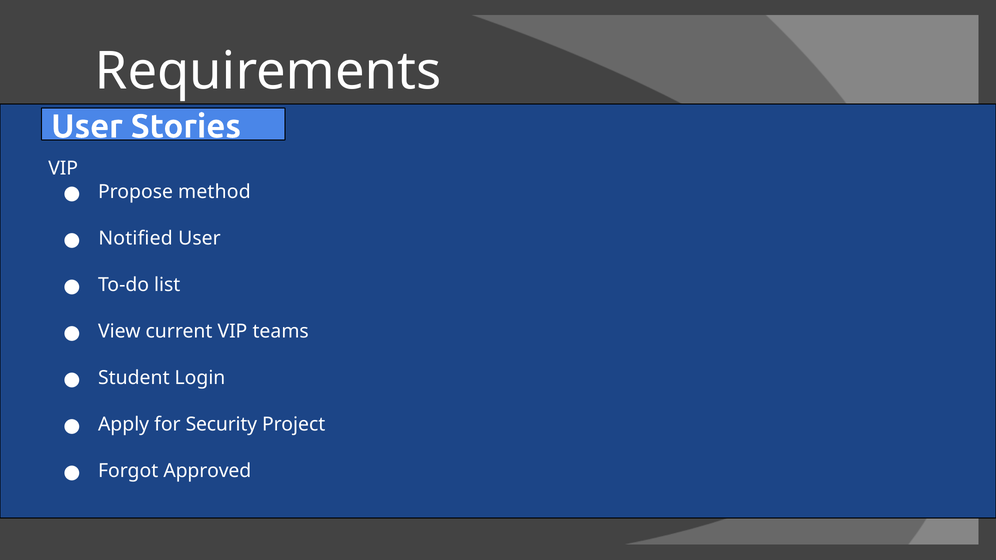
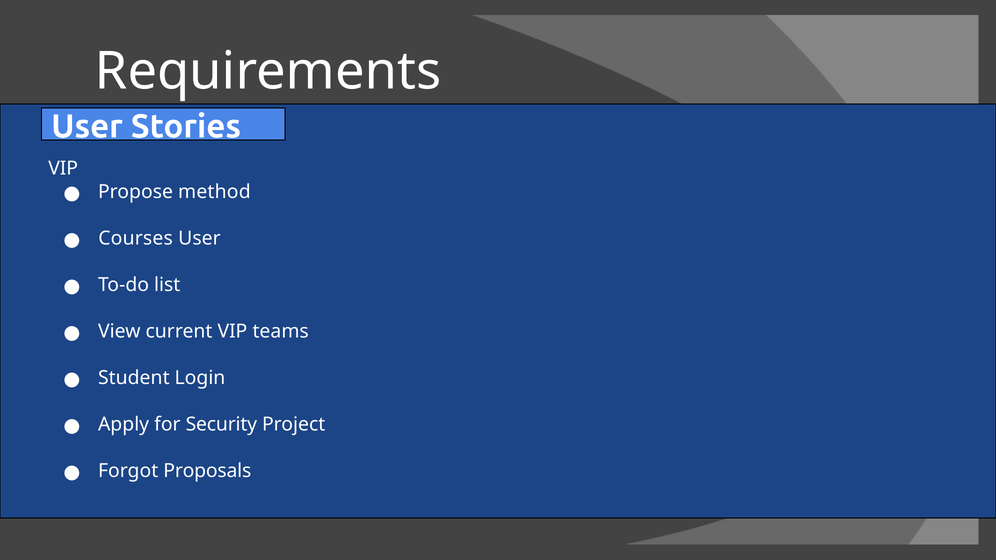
Notified: Notified -> Courses
Approved: Approved -> Proposals
